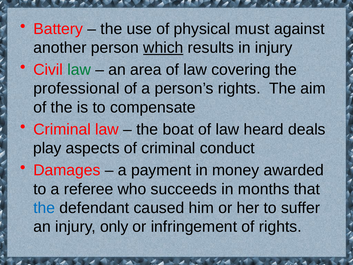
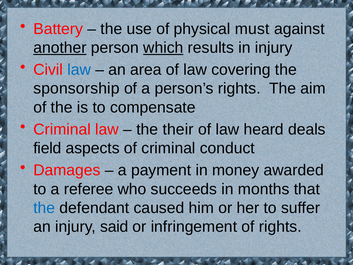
another underline: none -> present
law at (79, 70) colour: green -> blue
professional: professional -> sponsorship
boat: boat -> their
play: play -> field
only: only -> said
